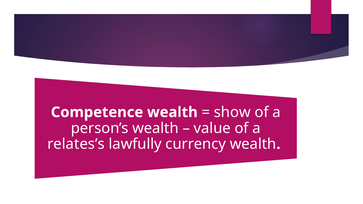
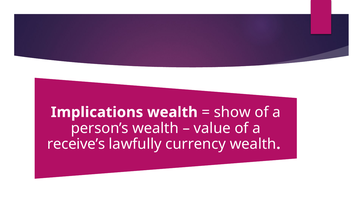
Competence: Competence -> Implications
relates’s: relates’s -> receive’s
